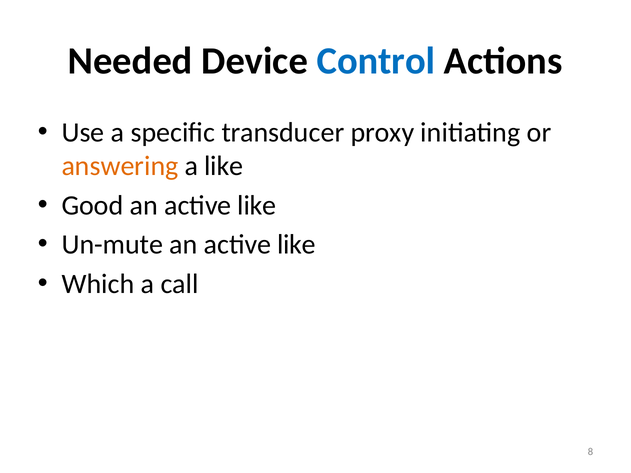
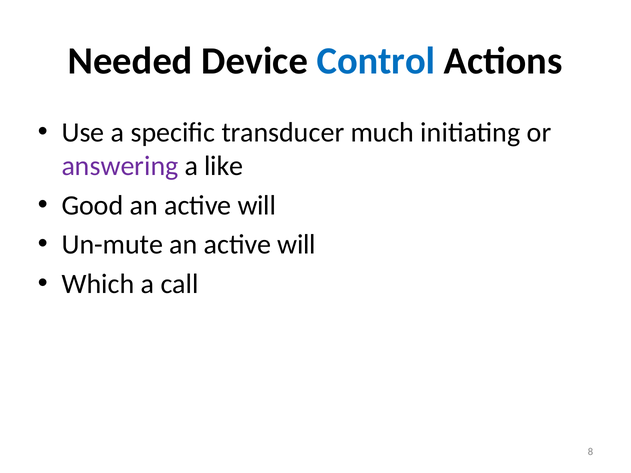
proxy: proxy -> much
answering colour: orange -> purple
like at (257, 205): like -> will
Un-mute an active like: like -> will
